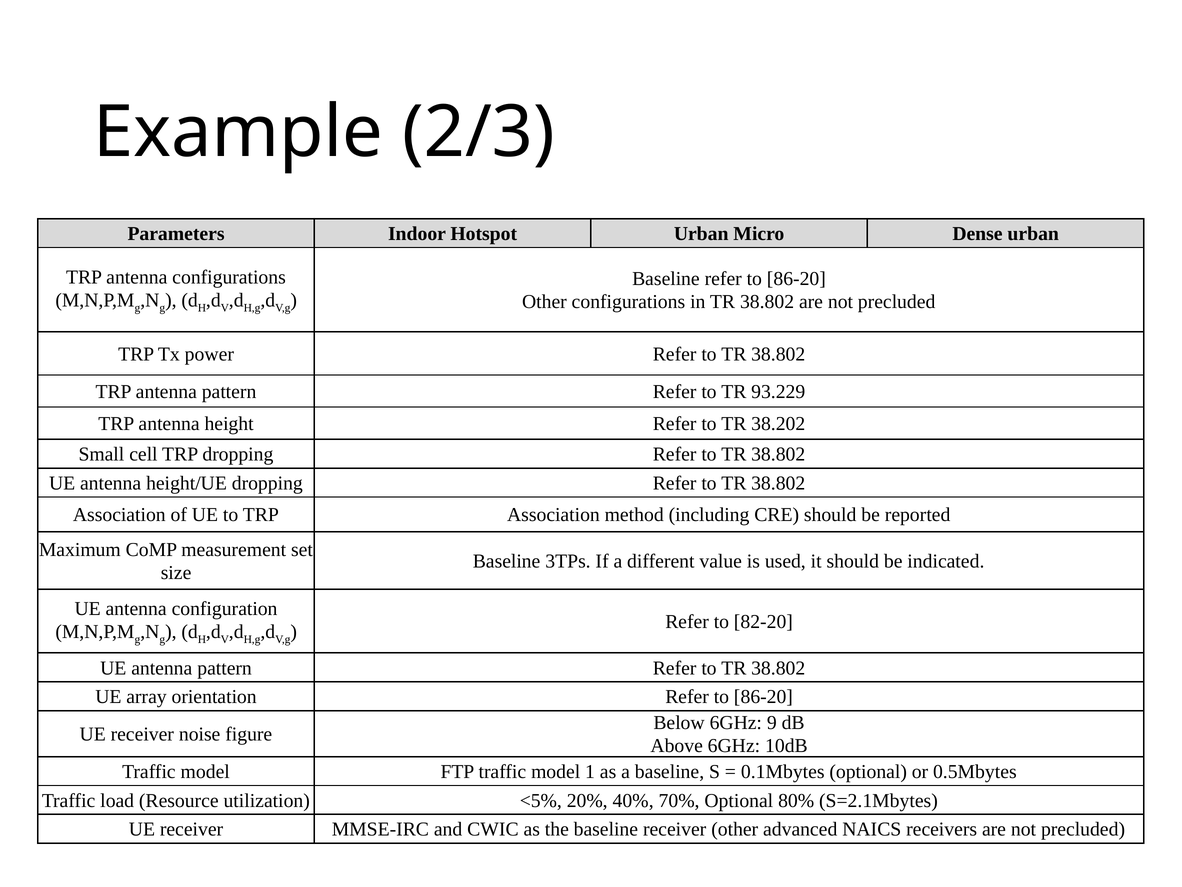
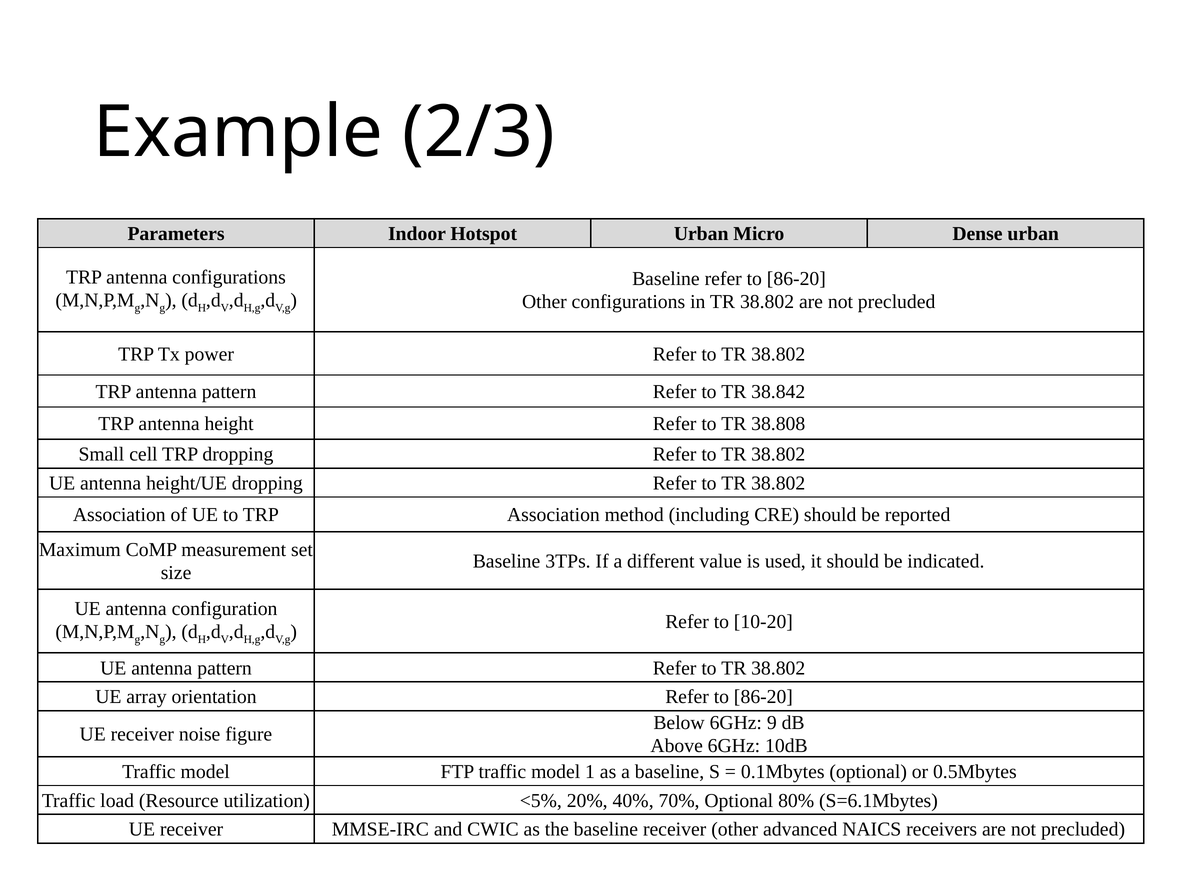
93.229: 93.229 -> 38.842
38.202: 38.202 -> 38.808
82-20: 82-20 -> 10-20
S=2.1Mbytes: S=2.1Mbytes -> S=6.1Mbytes
